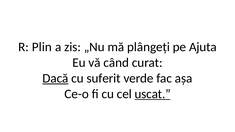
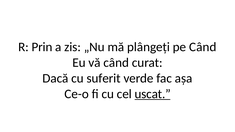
Plin: Plin -> Prin
pe Ajuta: Ajuta -> Când
Dacă underline: present -> none
